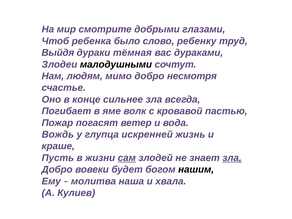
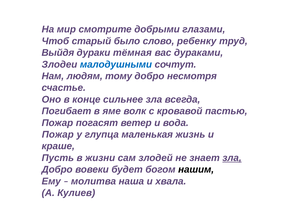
ребенка: ребенка -> старый
малодушными colour: black -> blue
мимо: мимо -> тому
Вождь at (58, 134): Вождь -> Пожар
искренней: искренней -> маленькая
сам underline: present -> none
